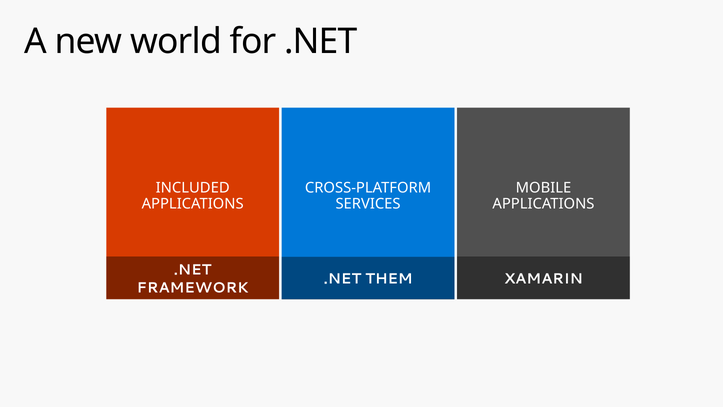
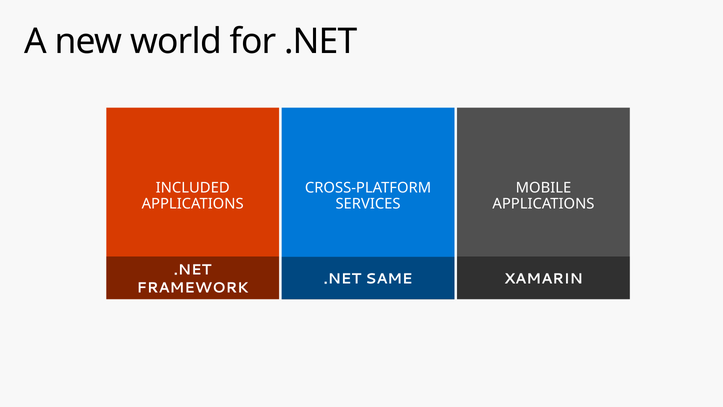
THEM: THEM -> SAME
